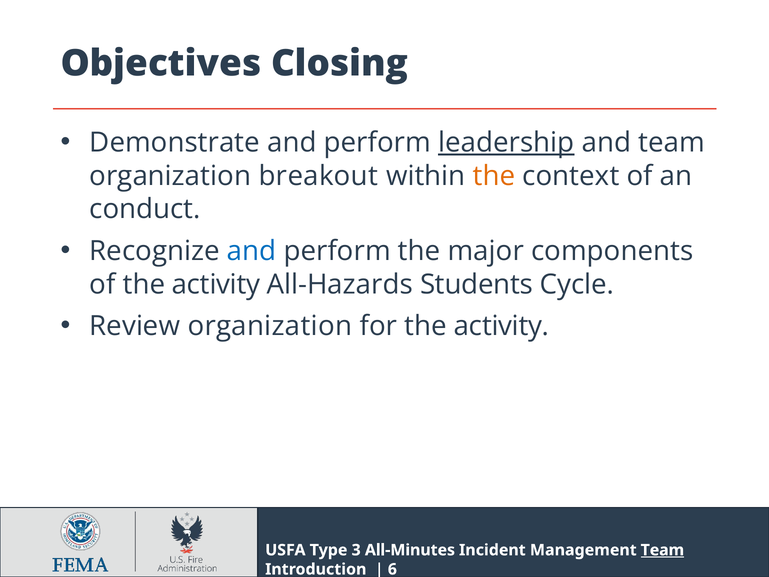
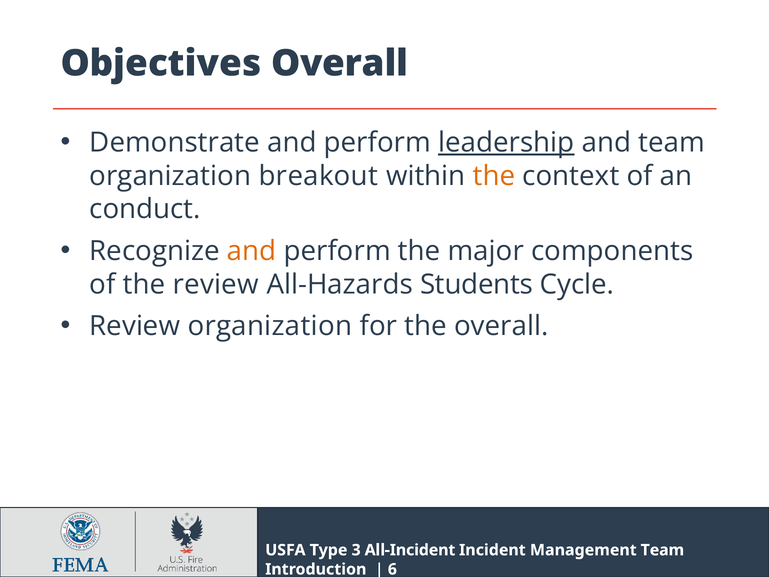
Objectives Closing: Closing -> Overall
and at (252, 251) colour: blue -> orange
of the activity: activity -> review
for the activity: activity -> overall
All-Minutes: All-Minutes -> All-Incident
Team at (662, 550) underline: present -> none
